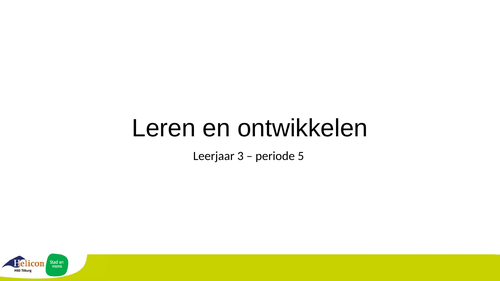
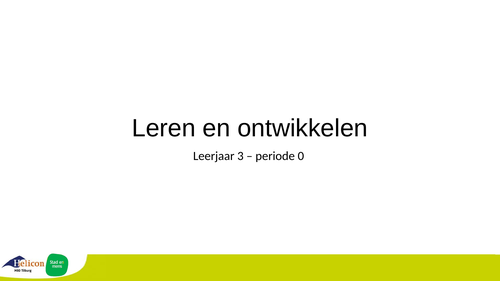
5: 5 -> 0
